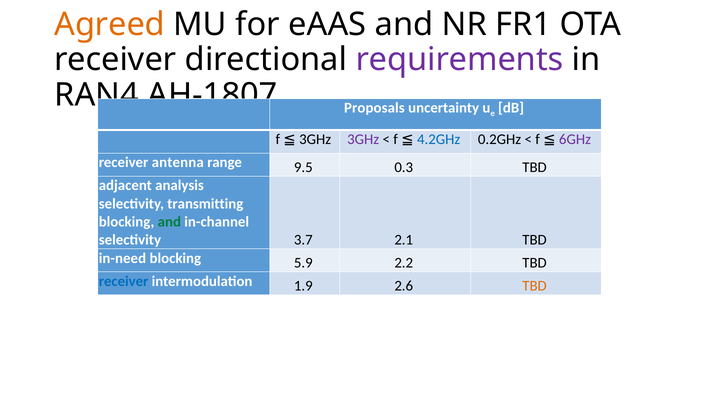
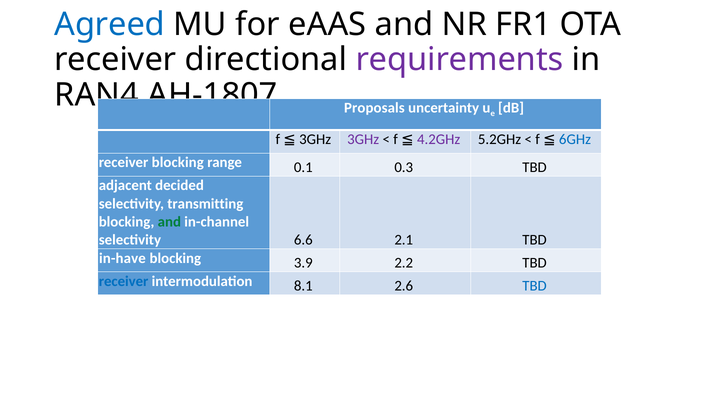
Agreed colour: orange -> blue
4.2GHz colour: blue -> purple
0.2GHz: 0.2GHz -> 5.2GHz
6GHz colour: purple -> blue
receiver antenna: antenna -> blocking
9.5: 9.5 -> 0.1
analysis: analysis -> decided
3.7: 3.7 -> 6.6
in-need: in-need -> in-have
5.9: 5.9 -> 3.9
1.9: 1.9 -> 8.1
TBD at (535, 286) colour: orange -> blue
